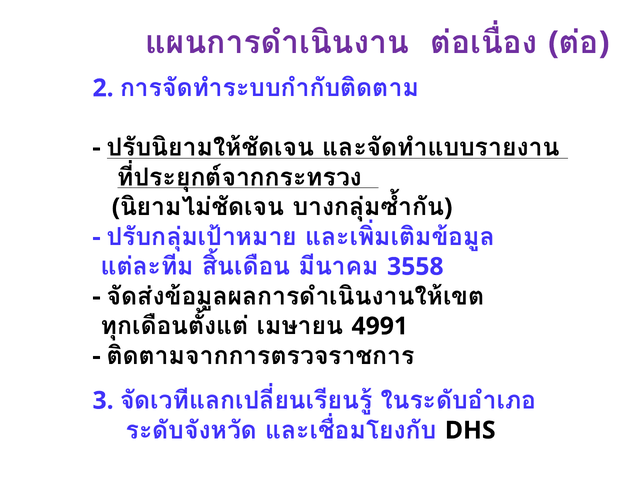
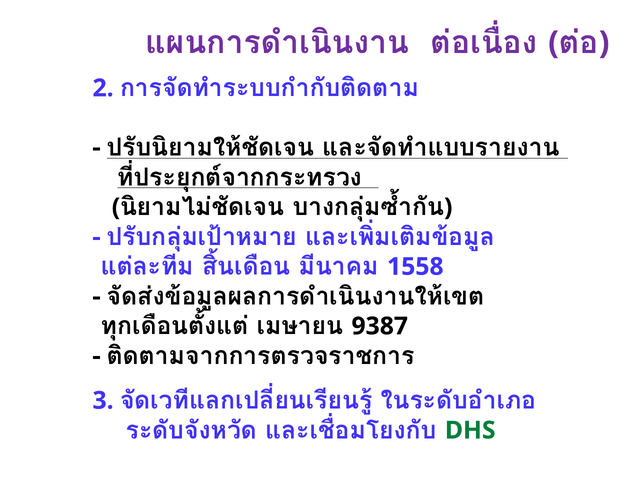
3558: 3558 -> 1558
4991: 4991 -> 9387
DHS colour: black -> green
